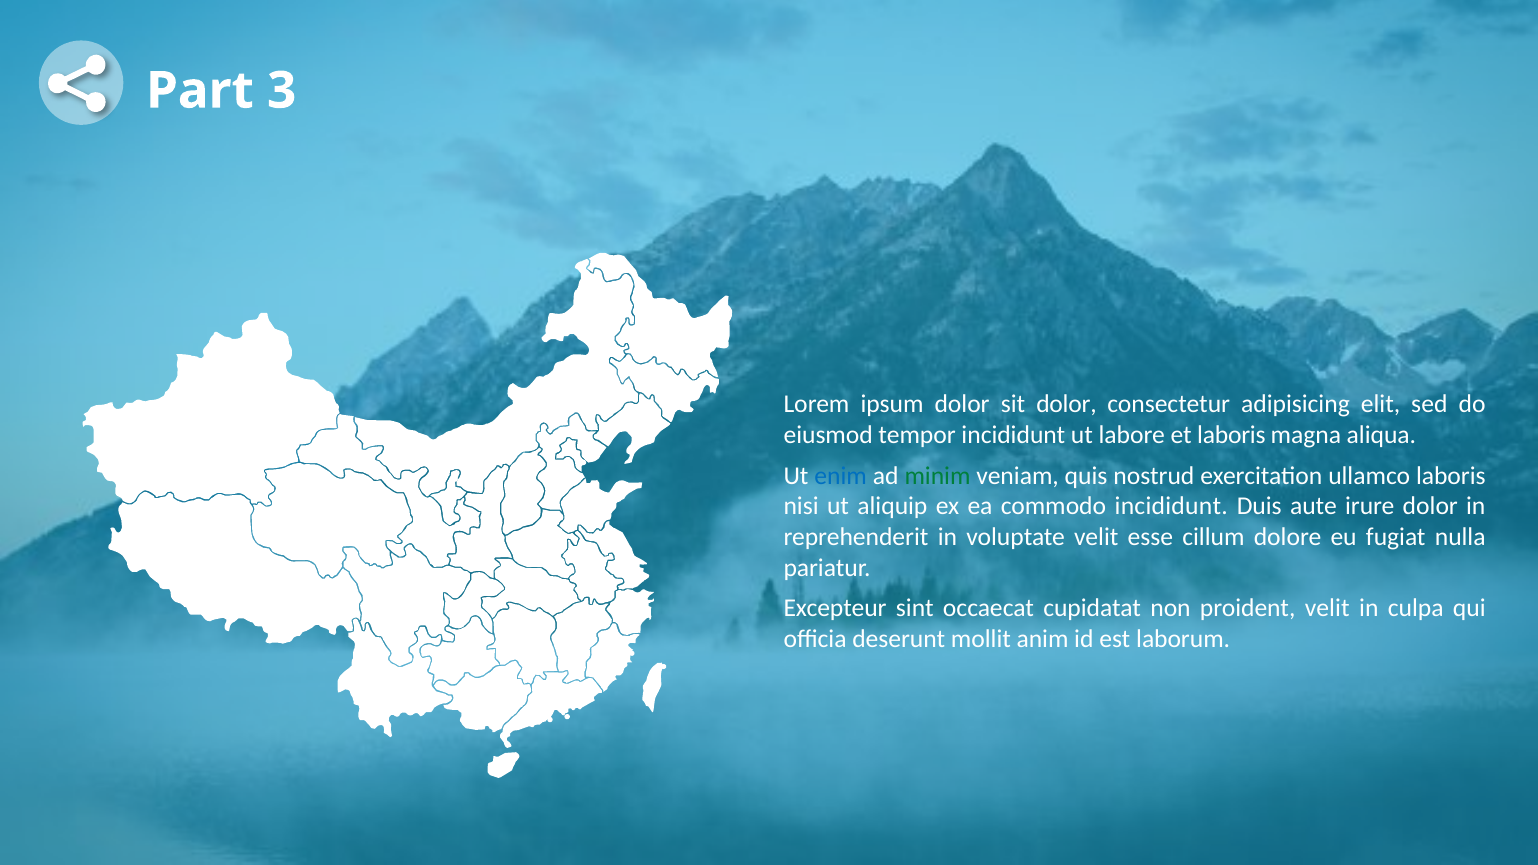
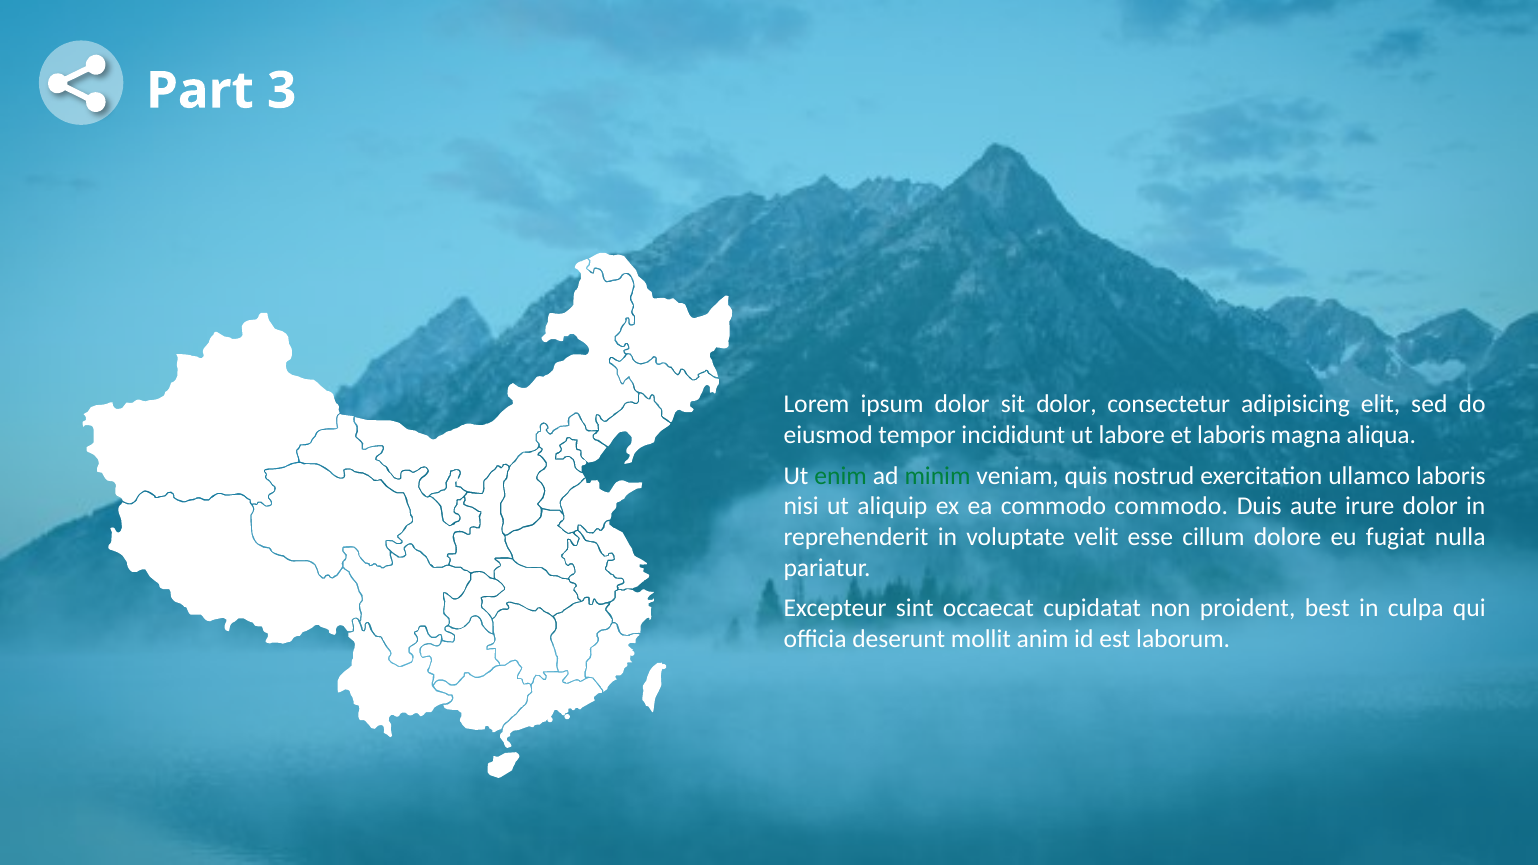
enim colour: blue -> green
commodo incididunt: incididunt -> commodo
proident velit: velit -> best
